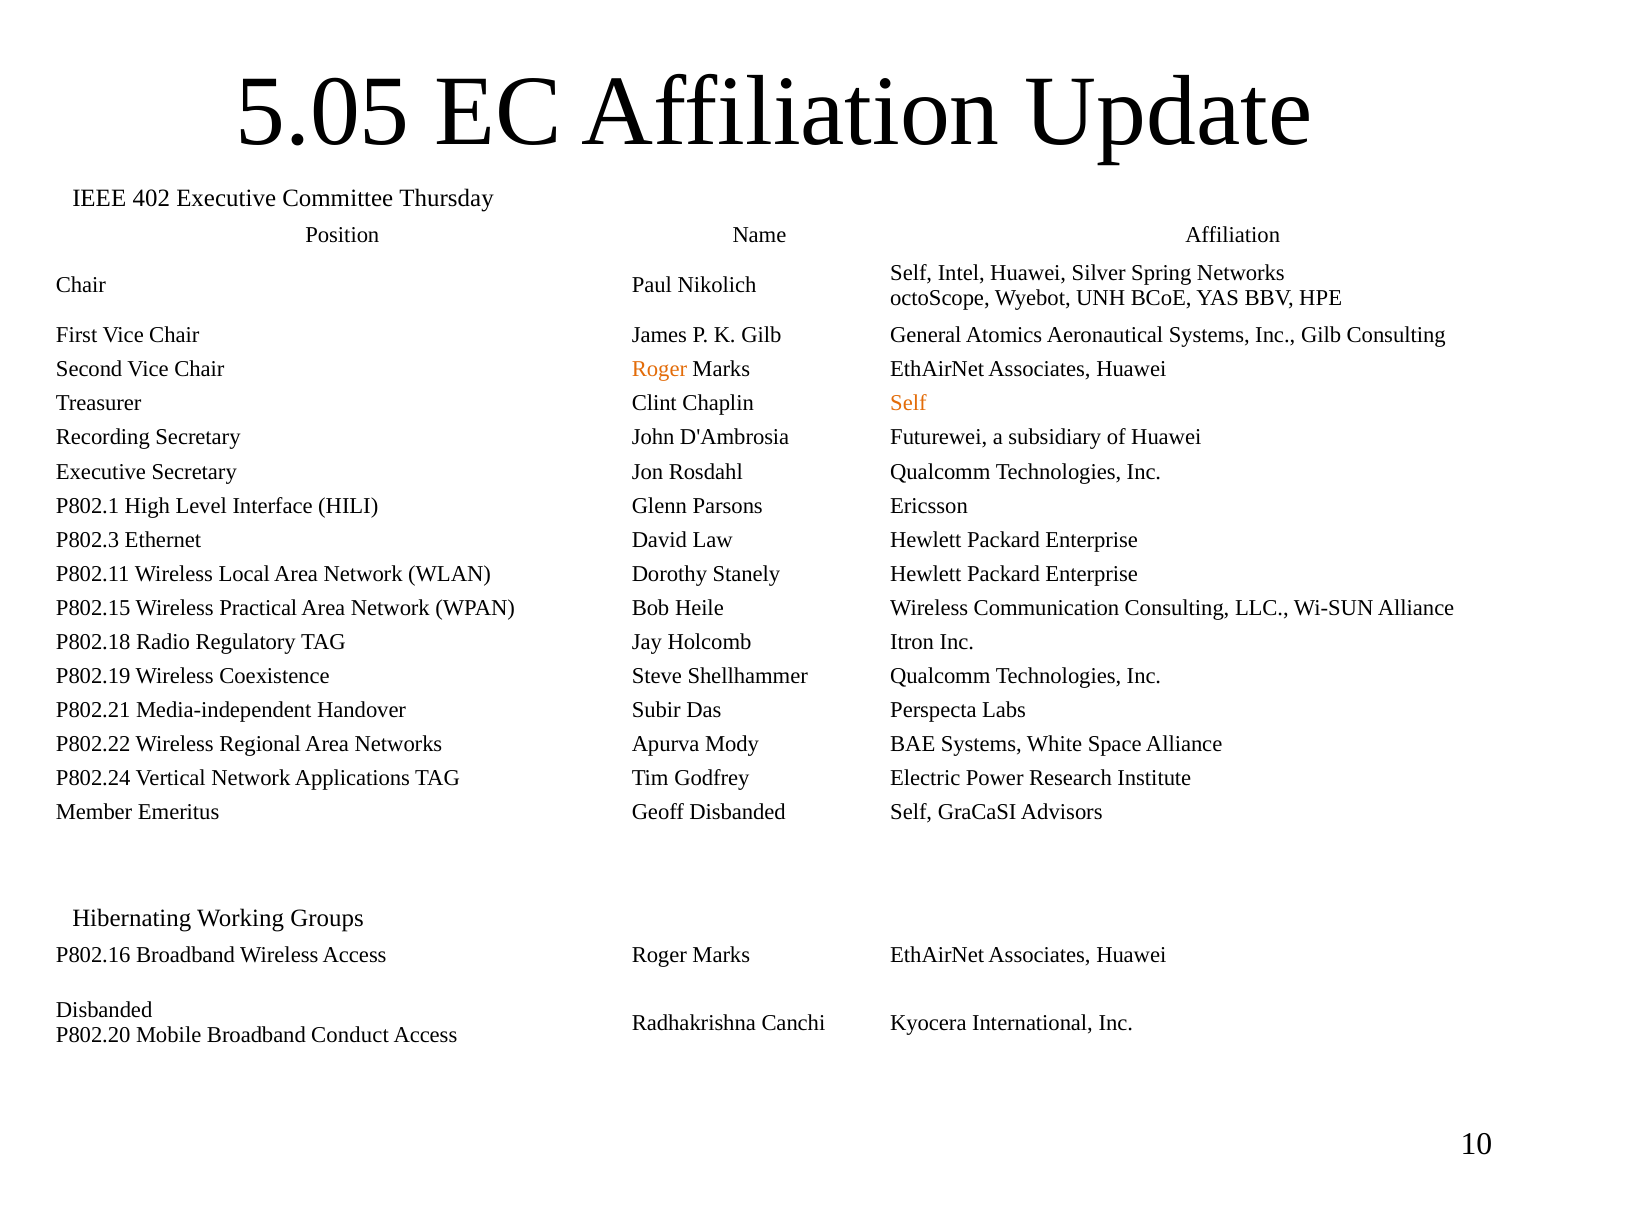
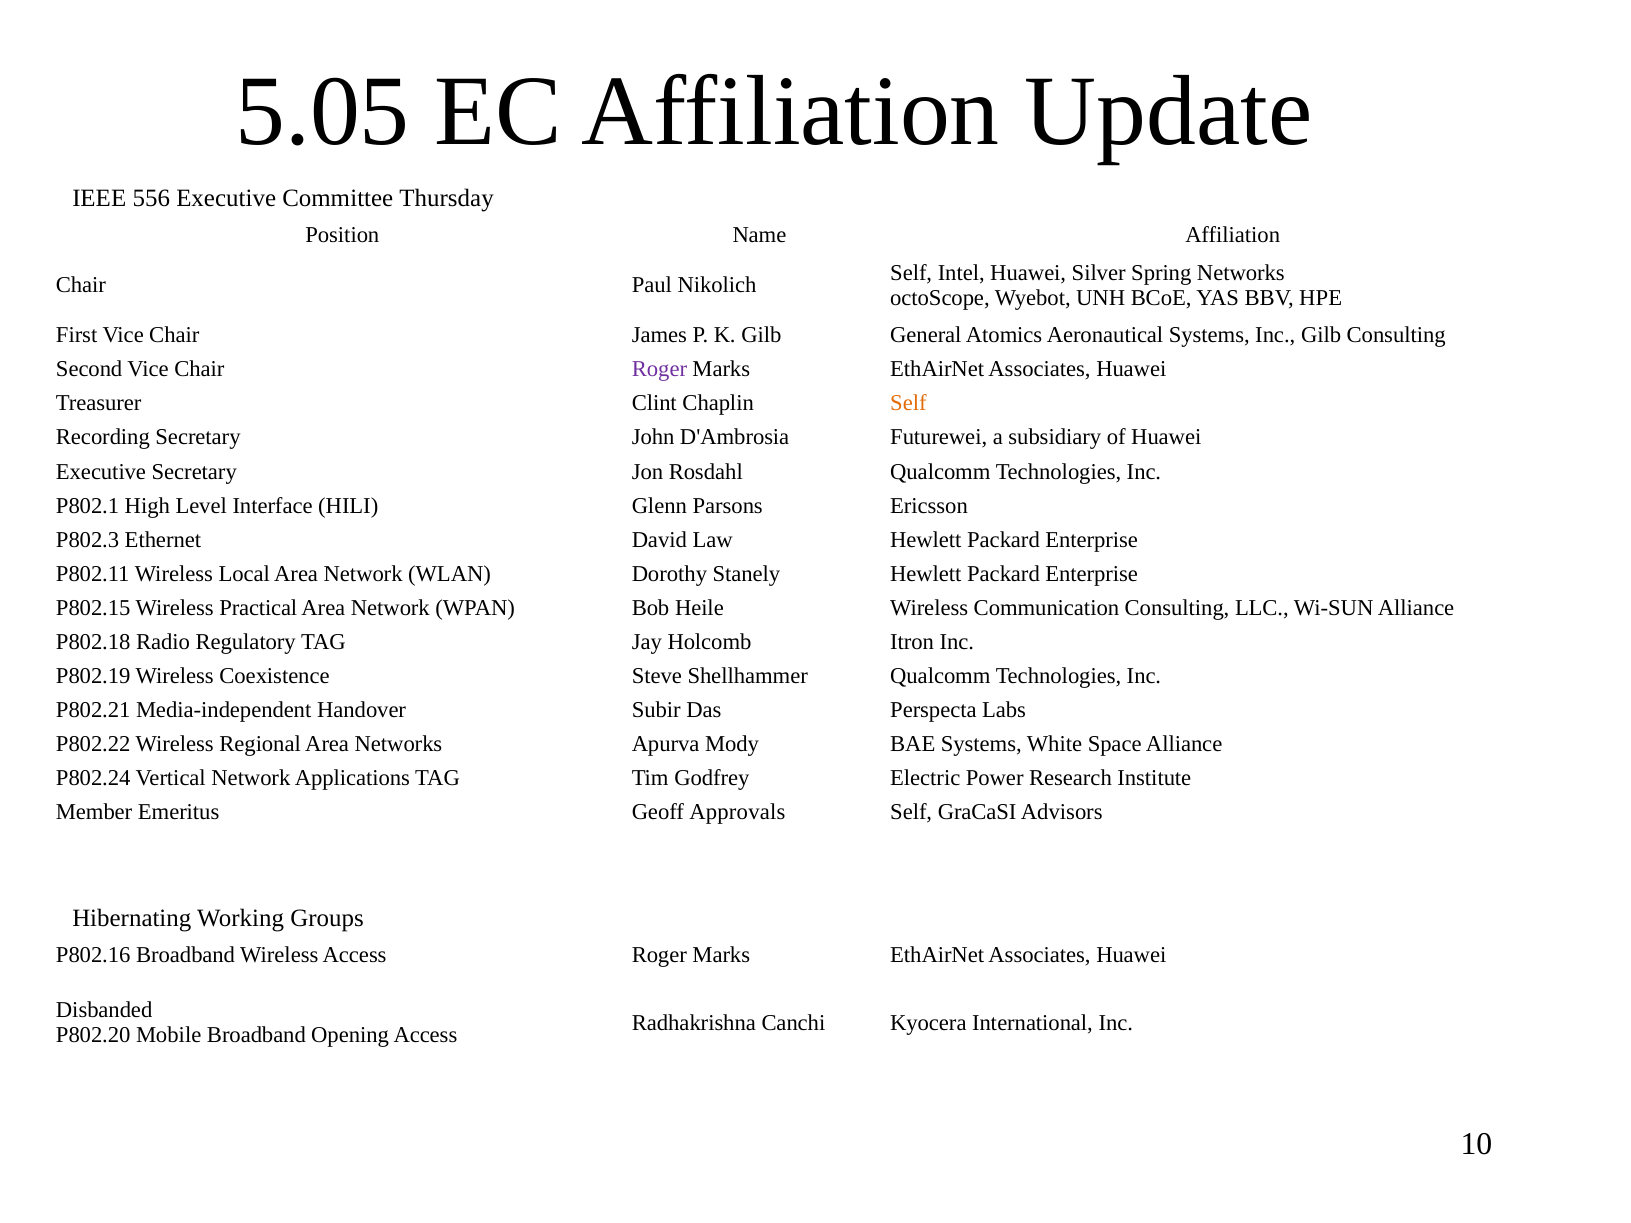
402: 402 -> 556
Roger at (659, 369) colour: orange -> purple
Geoff Disbanded: Disbanded -> Approvals
Conduct: Conduct -> Opening
